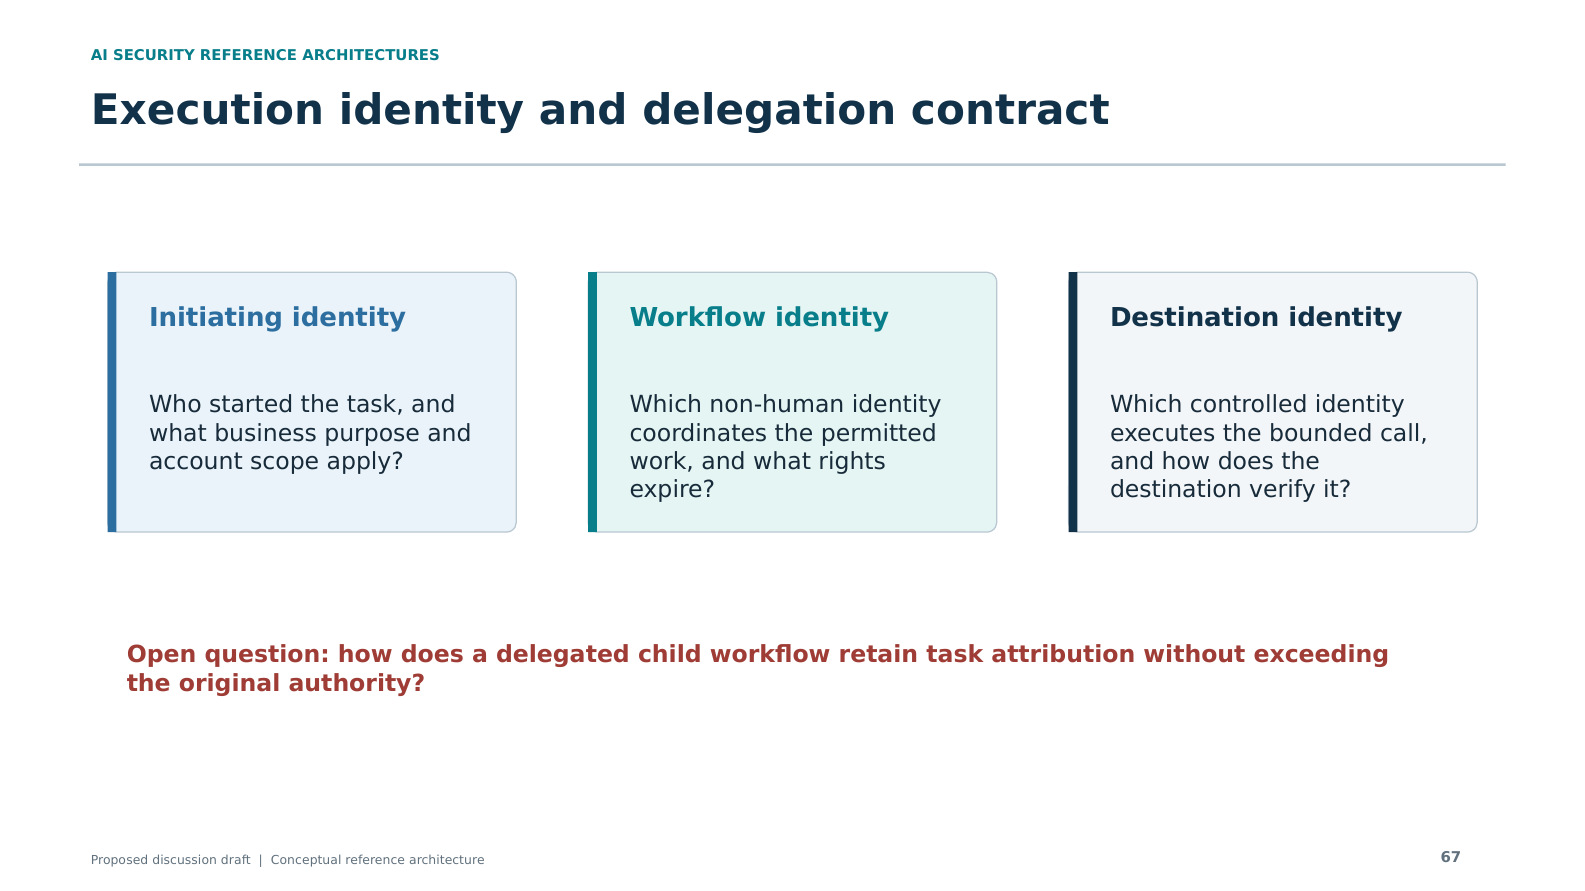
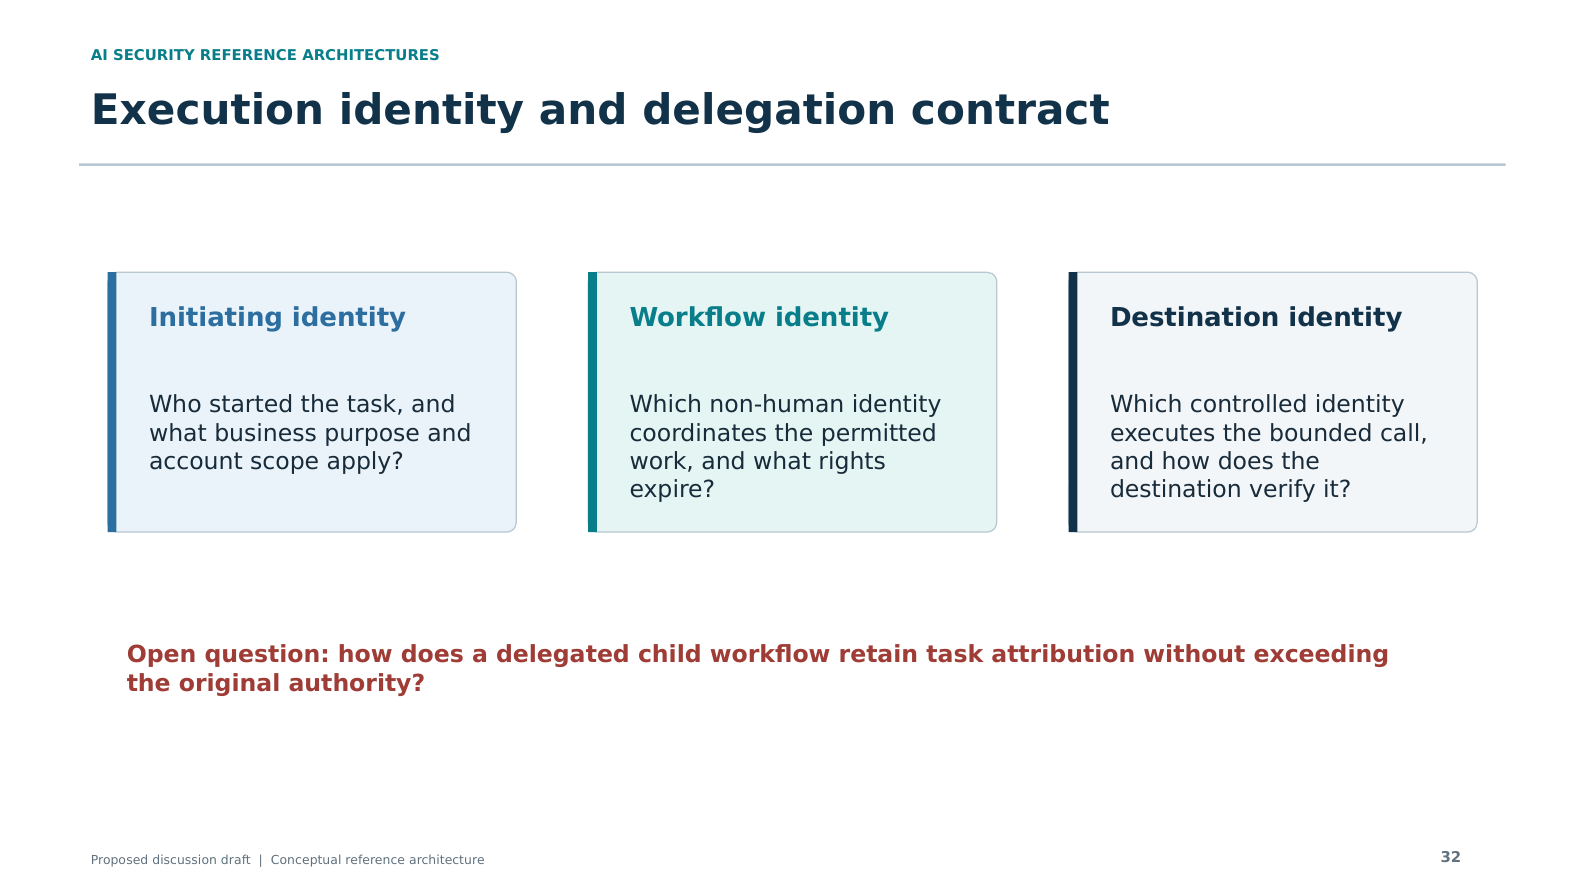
67: 67 -> 32
